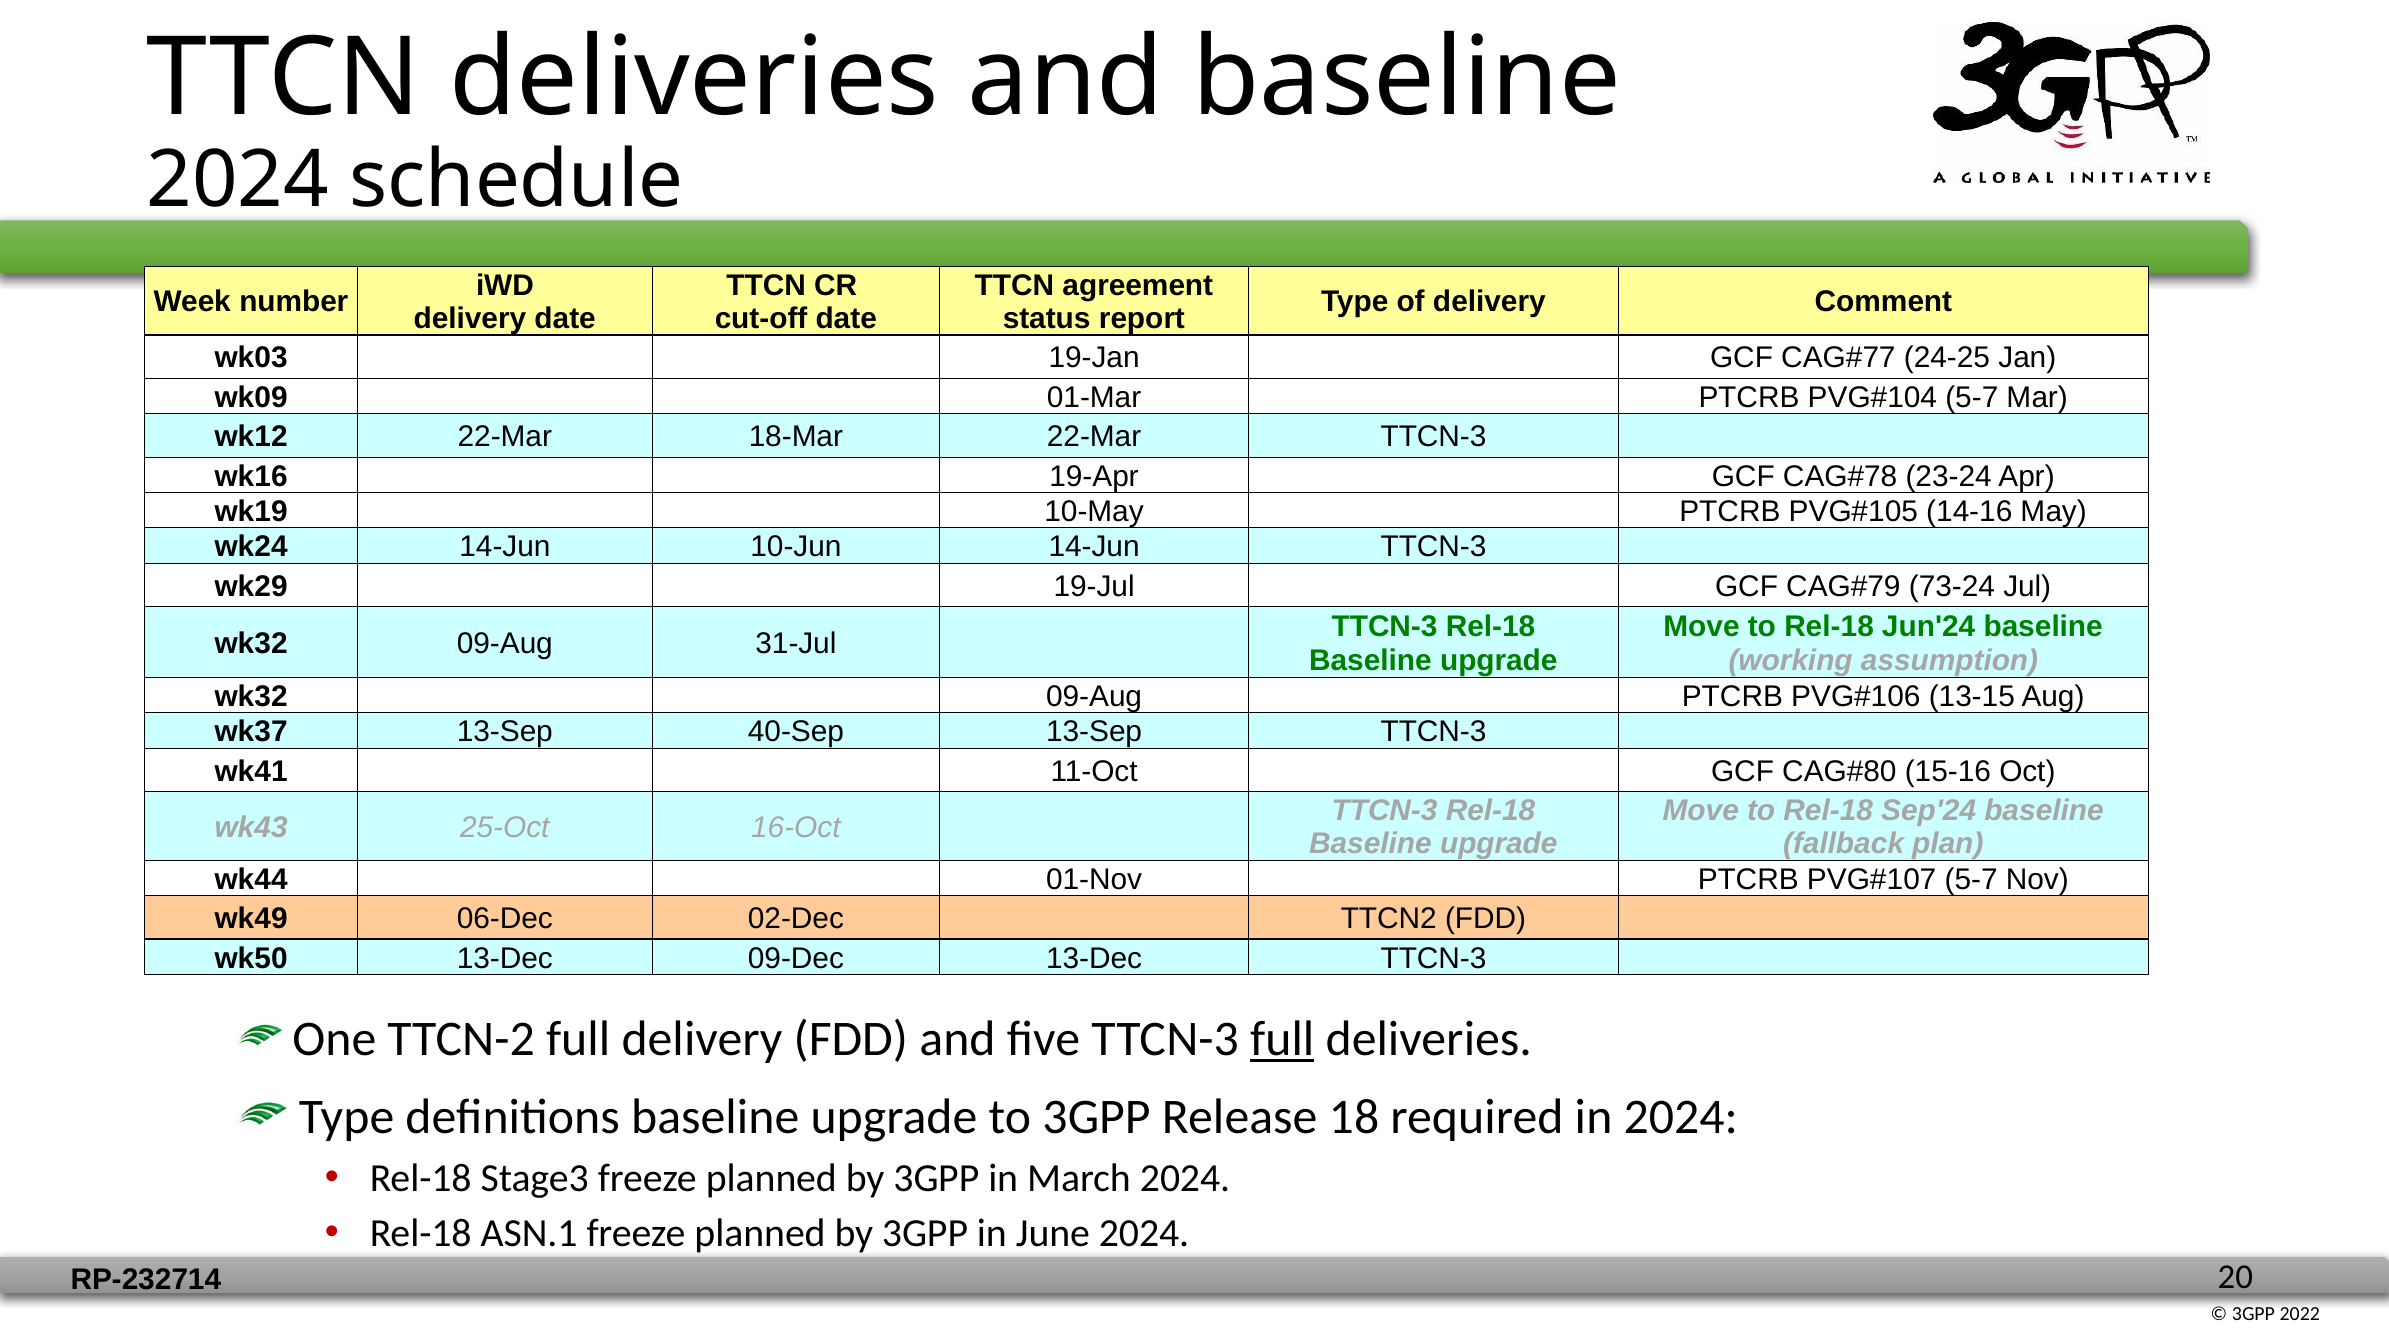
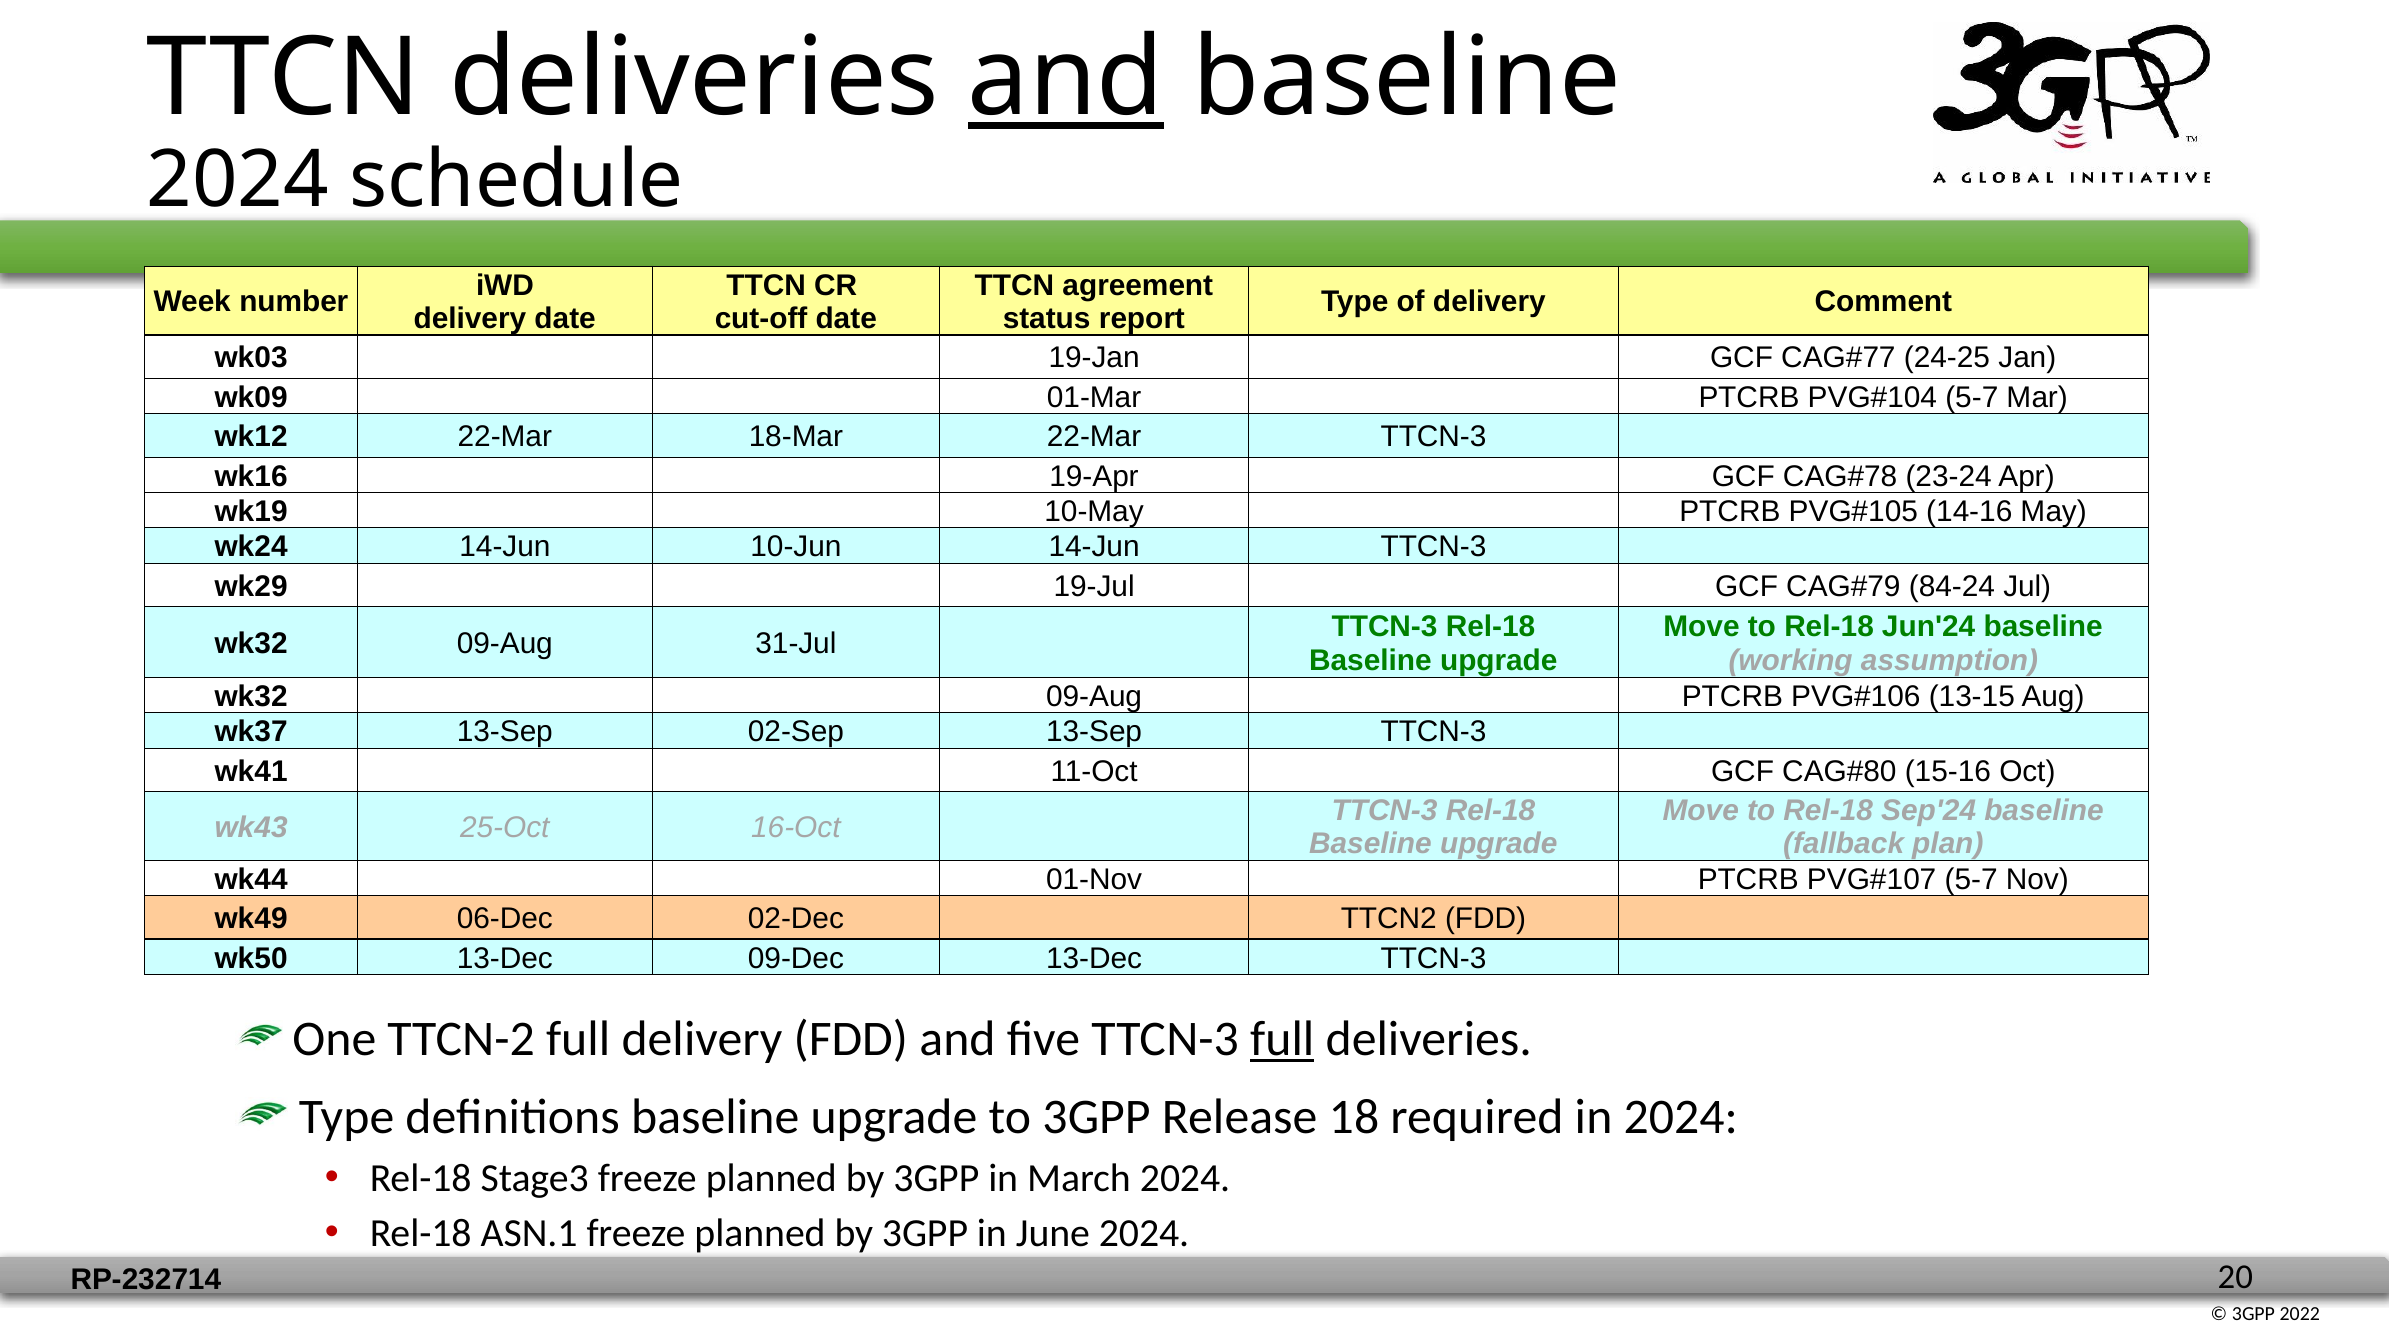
and at (1066, 78) underline: none -> present
73-24: 73-24 -> 84-24
40-Sep: 40-Sep -> 02-Sep
